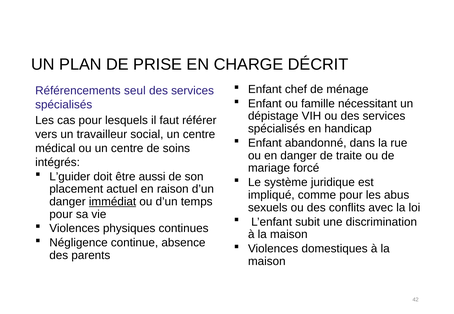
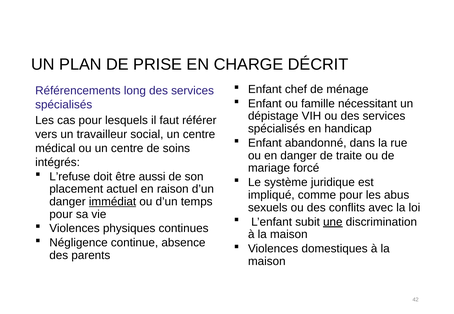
seul: seul -> long
L’guider: L’guider -> L’refuse
une underline: none -> present
